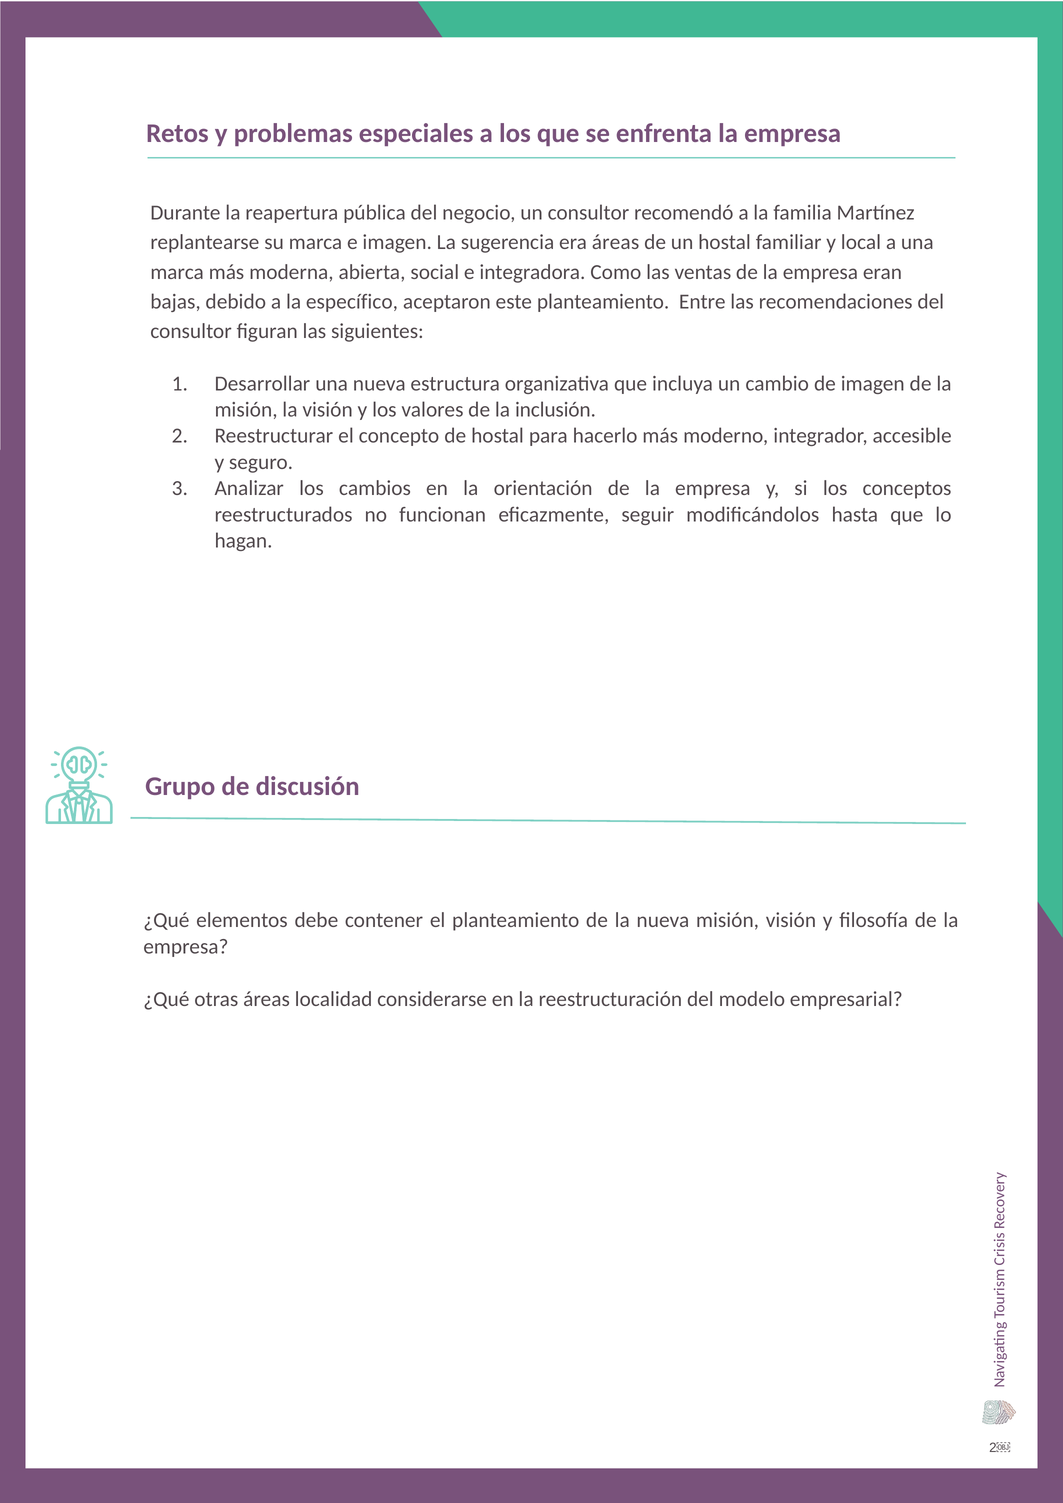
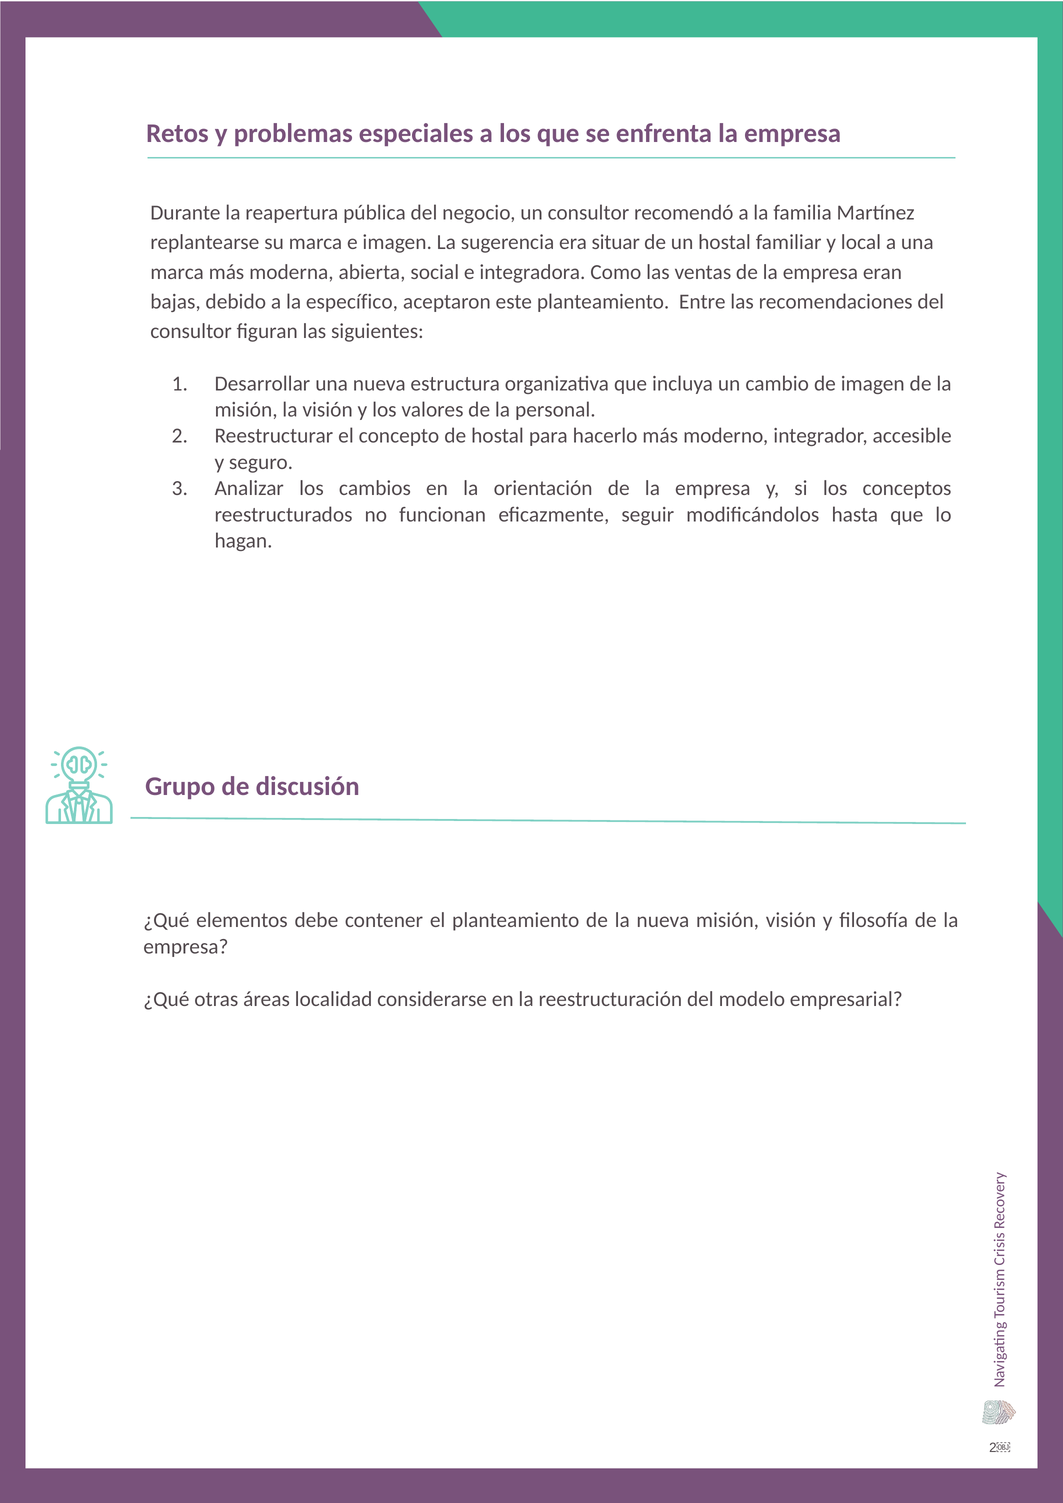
era áreas: áreas -> situar
inclusión: inclusión -> personal
